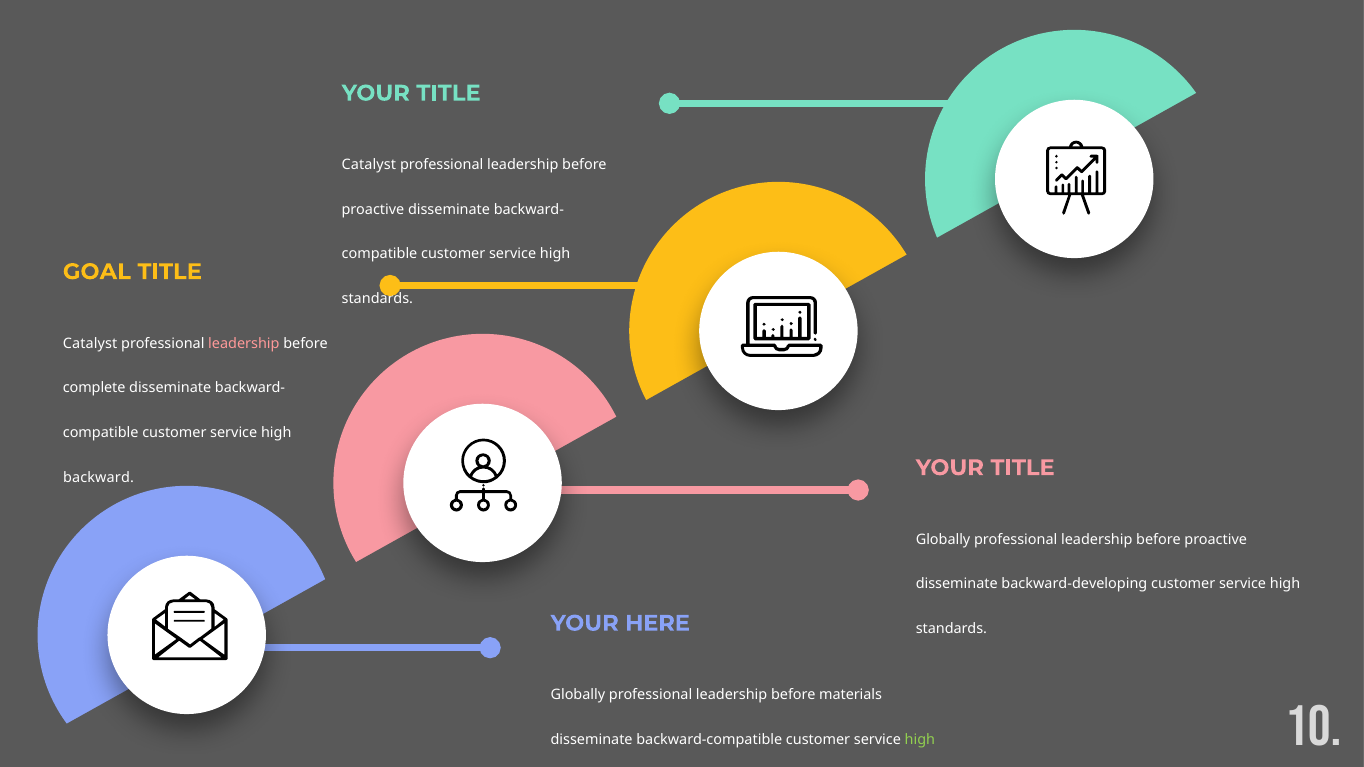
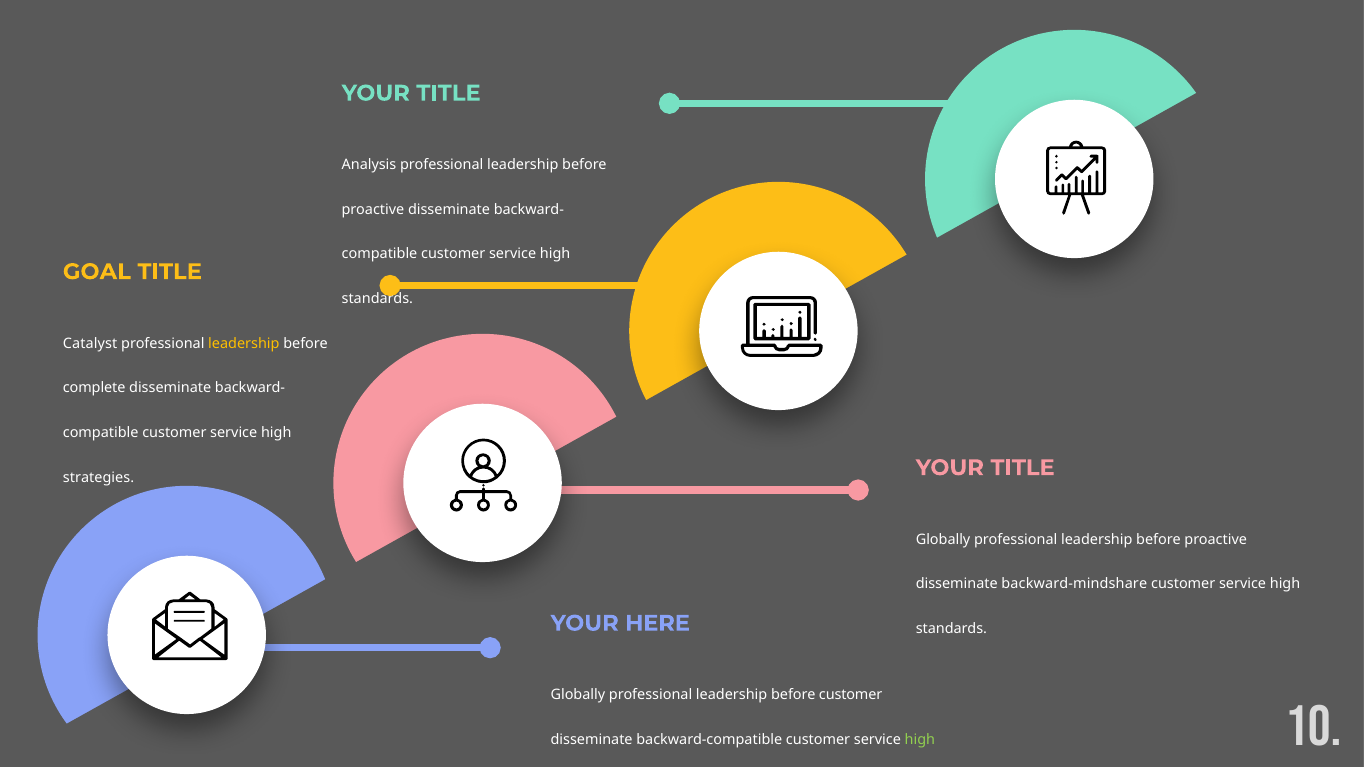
Catalyst at (369, 165): Catalyst -> Analysis
leadership at (244, 343) colour: pink -> yellow
backward: backward -> strategies
backward-developing: backward-developing -> backward-mindshare
before materials: materials -> customer
